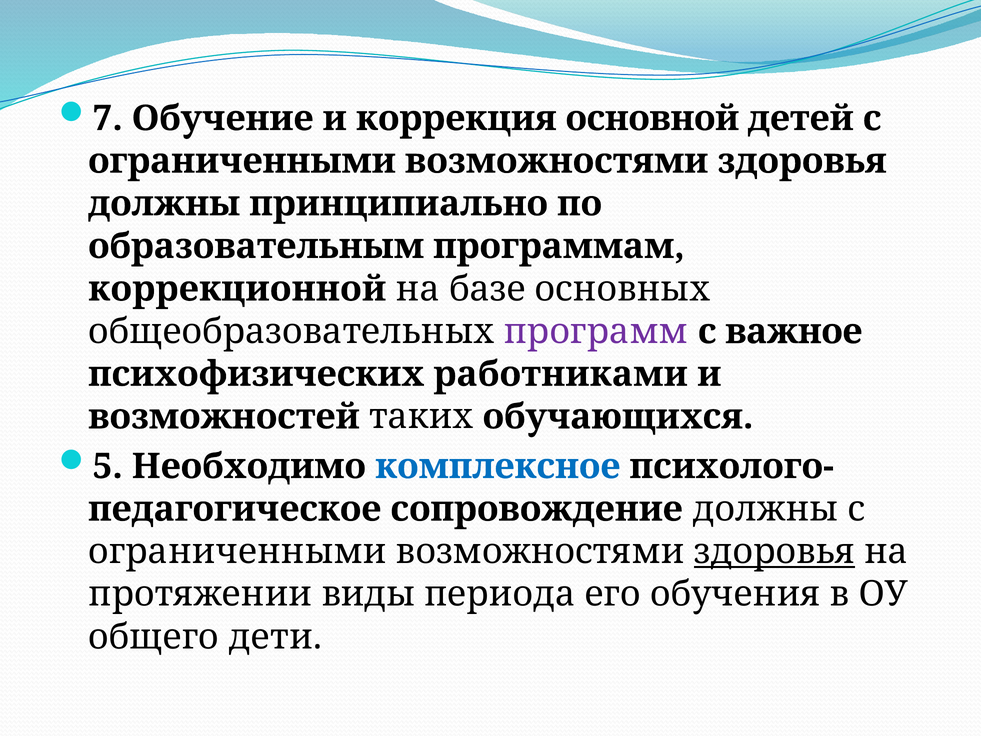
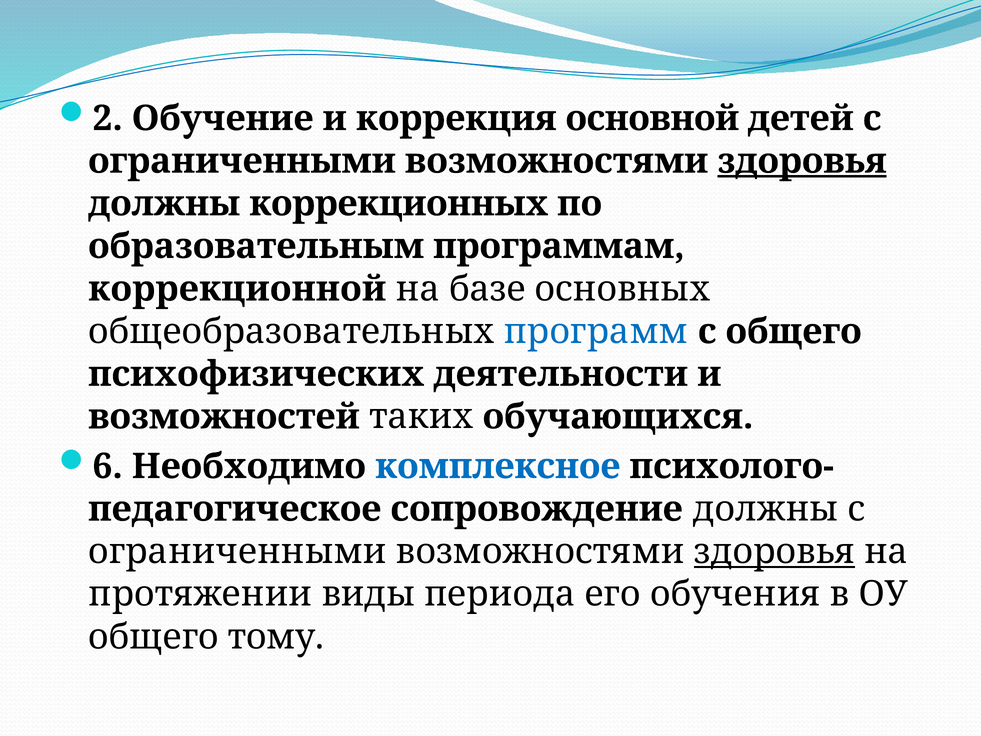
7: 7 -> 2
здоровья at (802, 161) underline: none -> present
принципиально: принципиально -> коррекционных
программ colour: purple -> blue
с важное: важное -> общего
работниками: работниками -> деятельности
5: 5 -> 6
дети: дети -> тому
